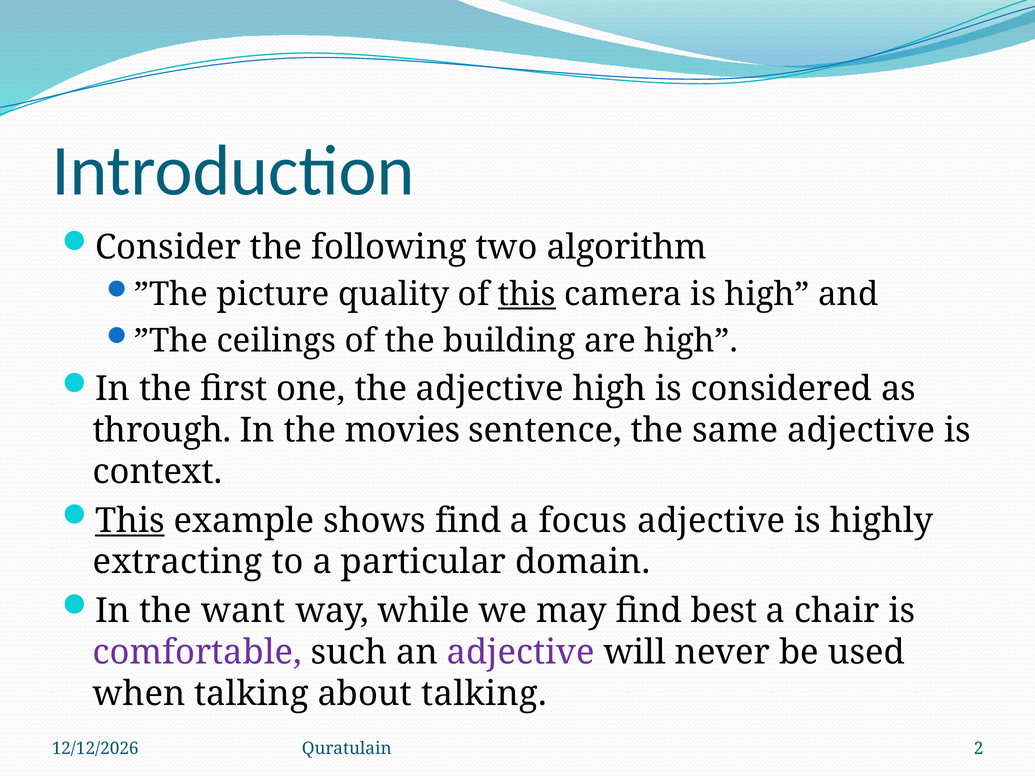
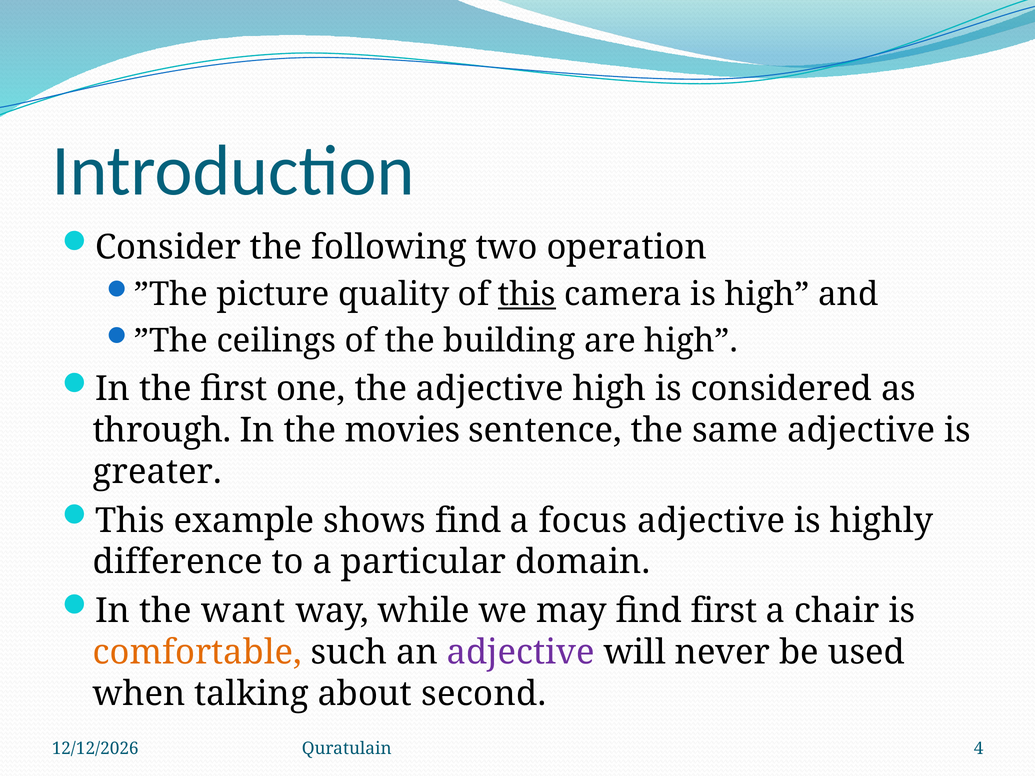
algorithm: algorithm -> operation
context: context -> greater
This at (130, 521) underline: present -> none
extracting: extracting -> difference
find best: best -> first
comfortable colour: purple -> orange
about talking: talking -> second
2: 2 -> 4
